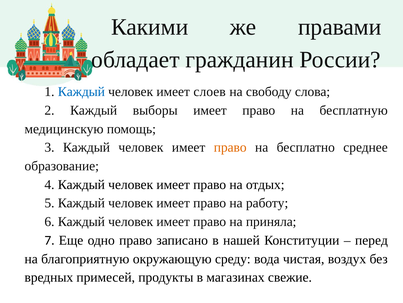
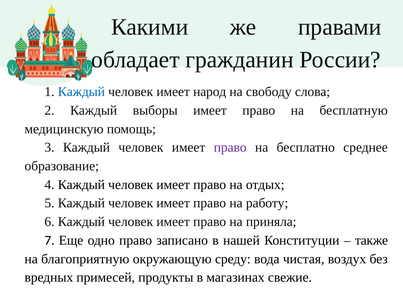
слоев: слоев -> народ
право at (230, 147) colour: orange -> purple
перед: перед -> также
